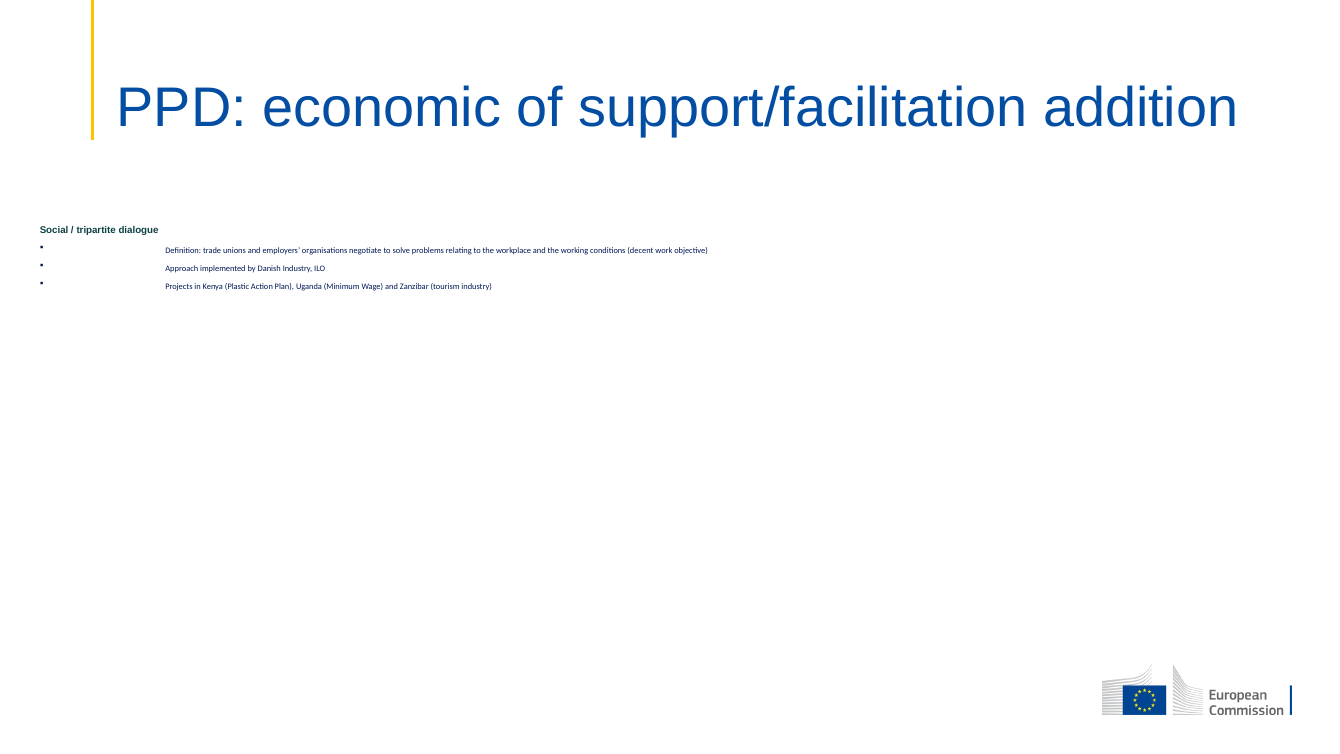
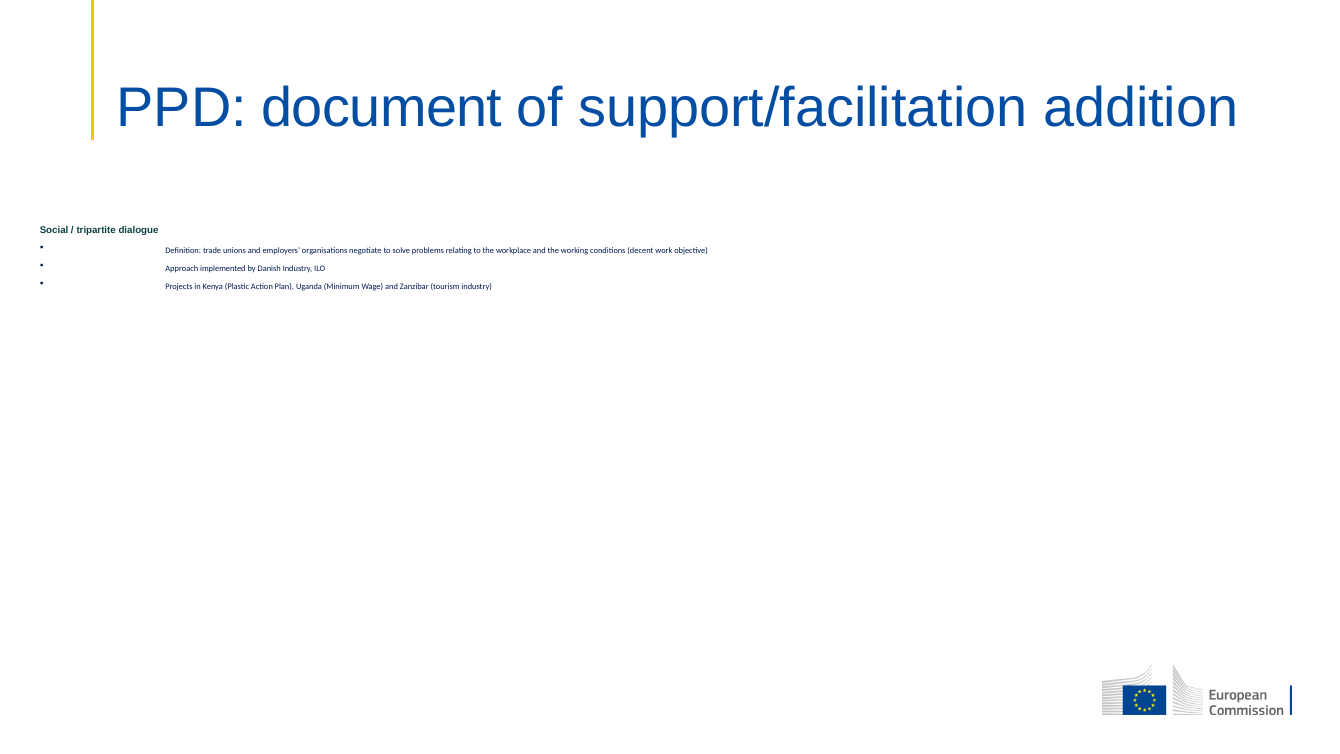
economic: economic -> document
